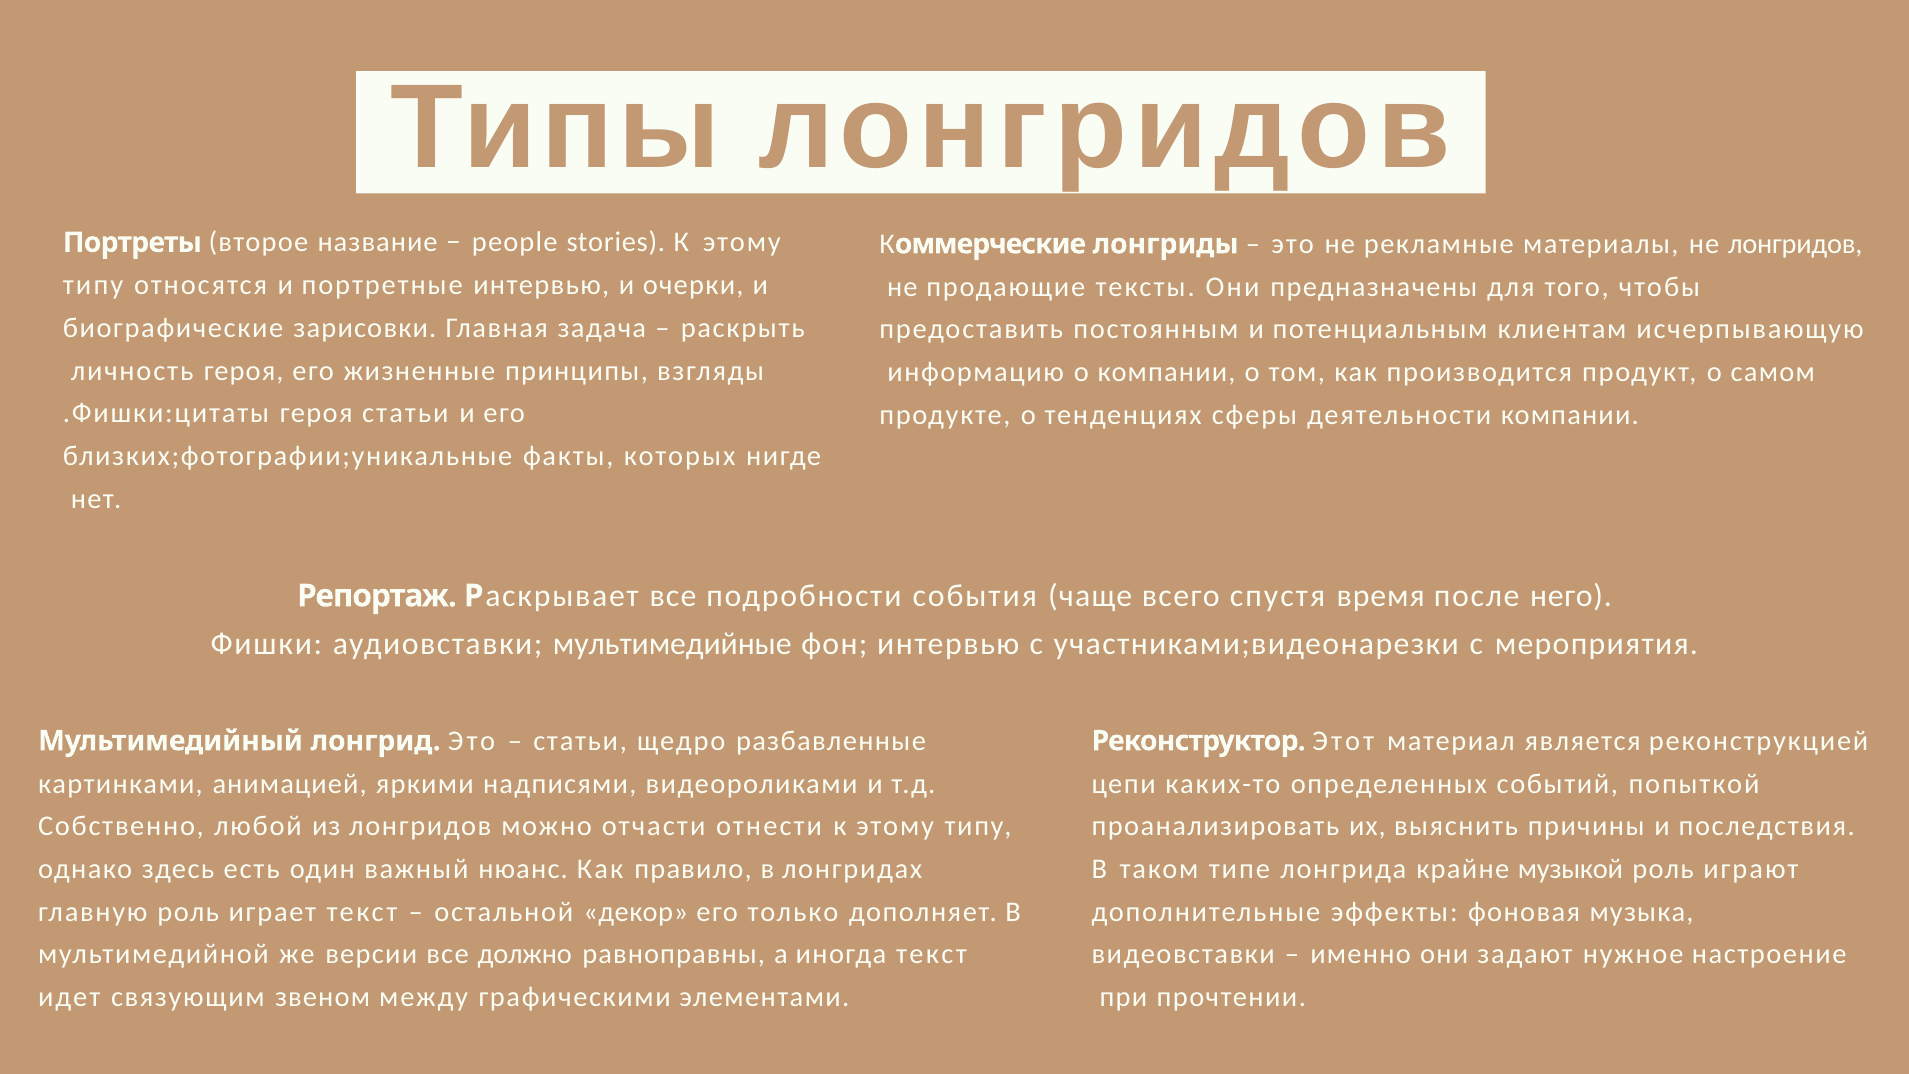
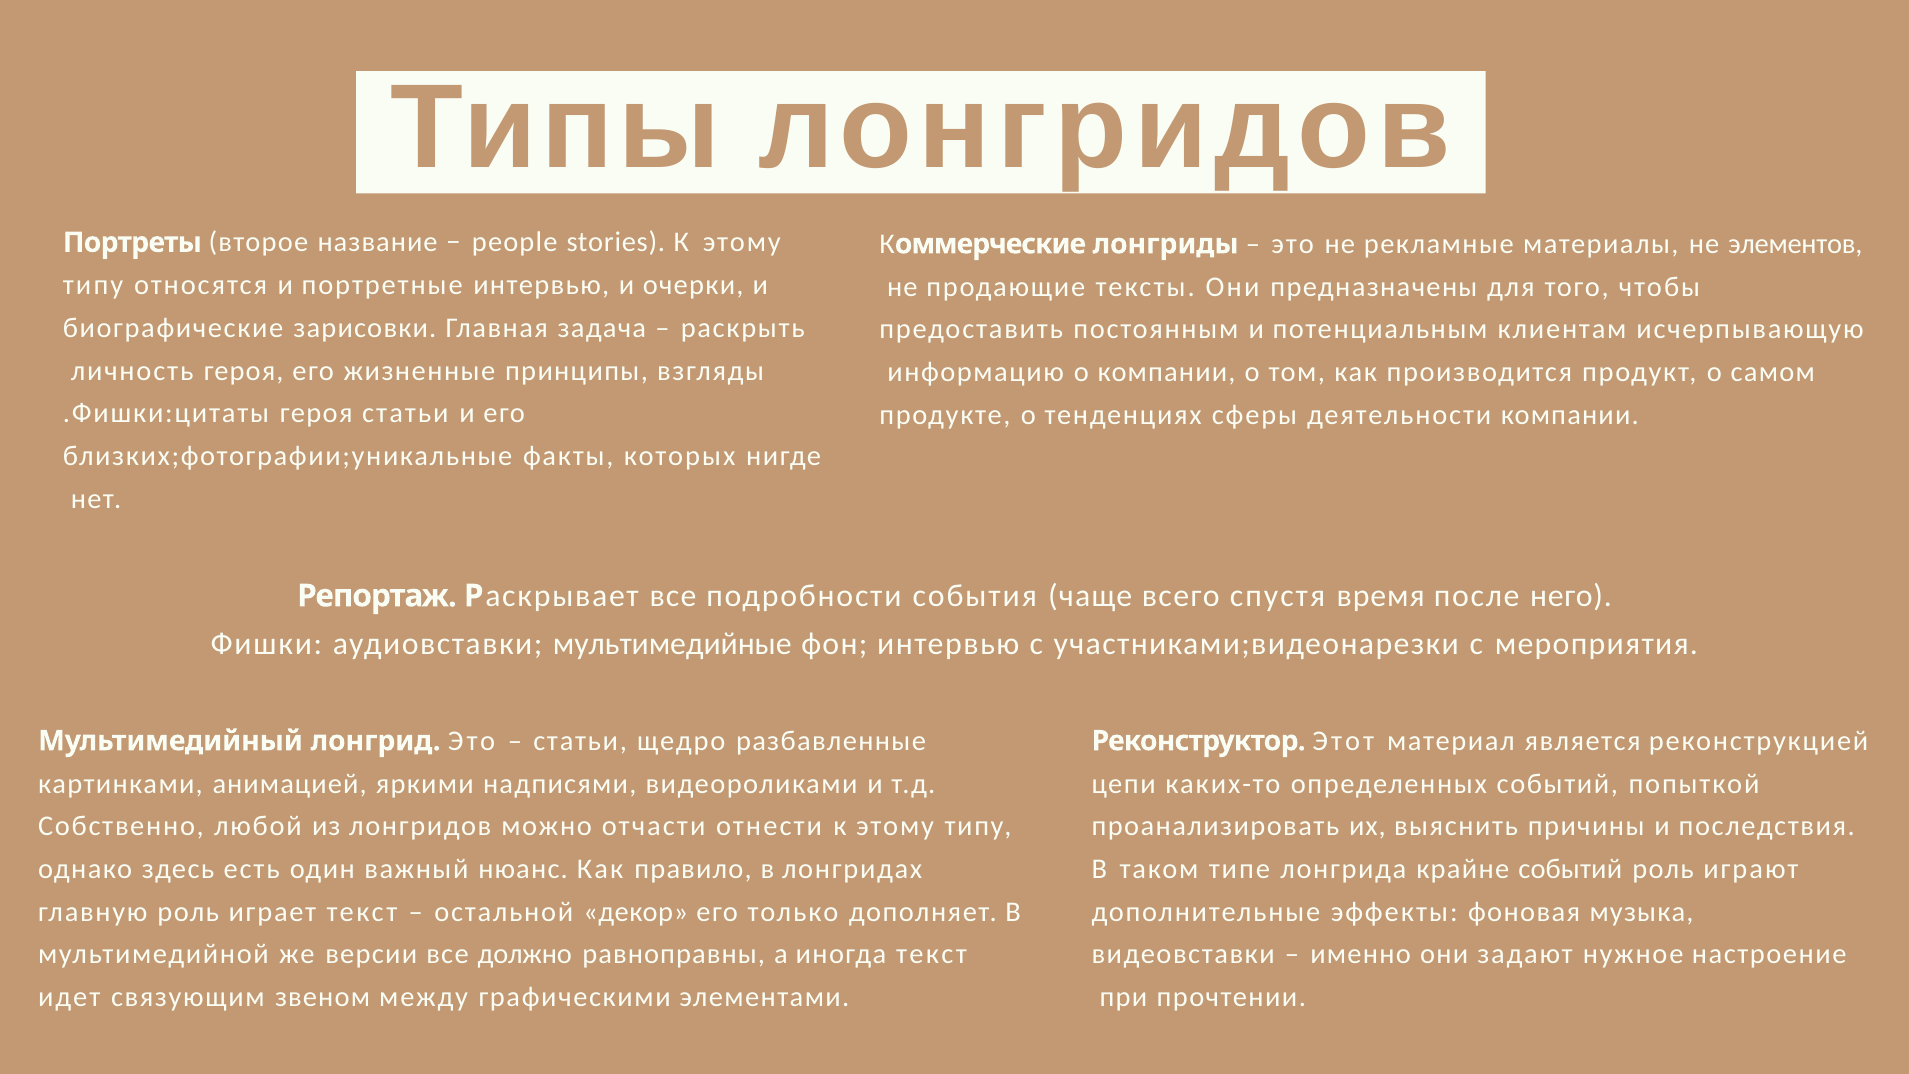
не лонгридов: лонгридов -> элементов
крайне музыкой: музыкой -> событий
